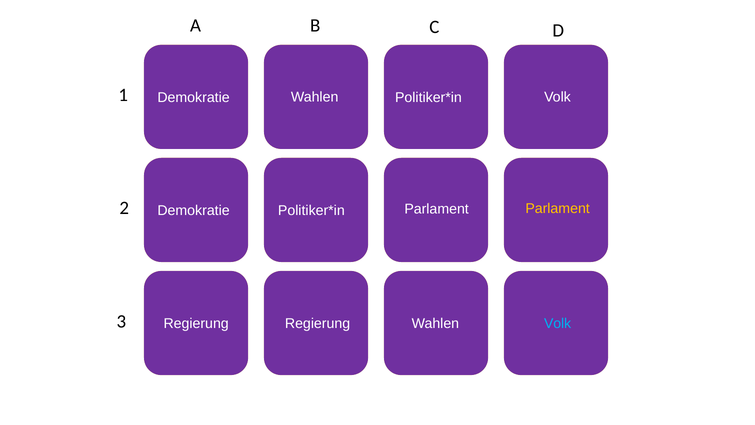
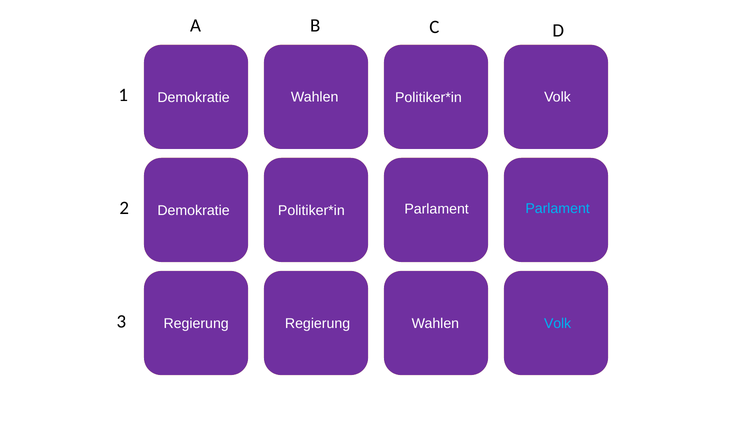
Parlament at (558, 208) colour: yellow -> light blue
